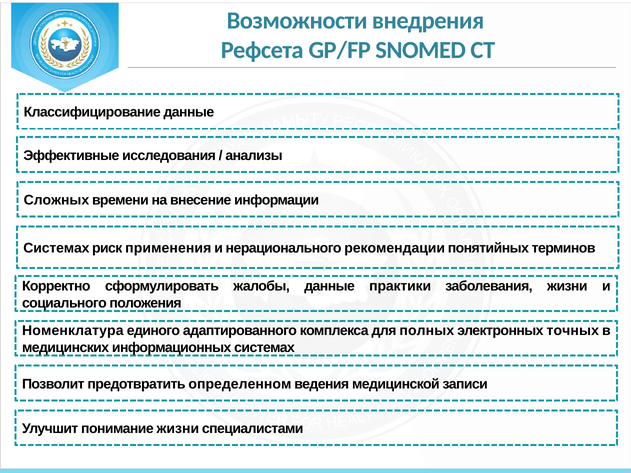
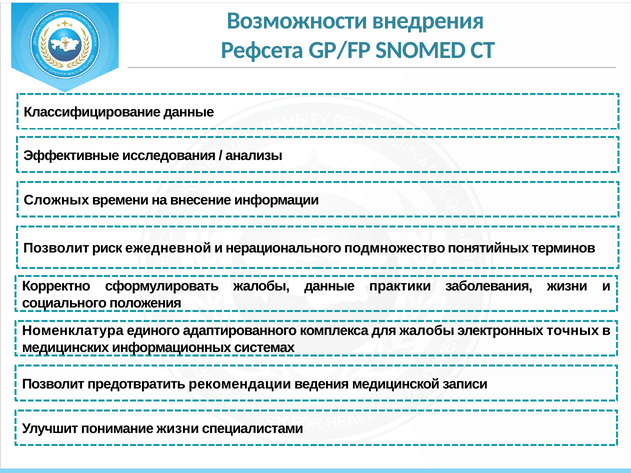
Системах at (56, 248): Системах -> Позволит
применения: применения -> ежедневной
рекомендации: рекомендации -> подмножество
для полных: полных -> жалобы
определенном: определенном -> рекомендации
